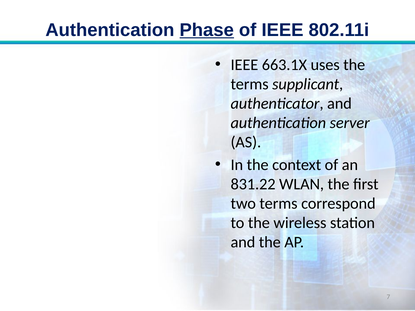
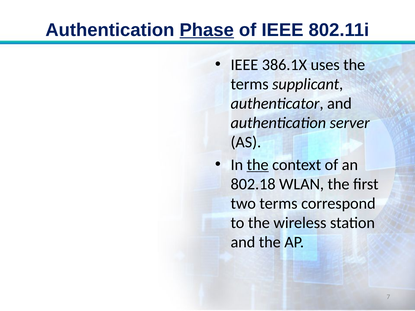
663.1X: 663.1X -> 386.1X
the at (258, 165) underline: none -> present
831.22: 831.22 -> 802.18
